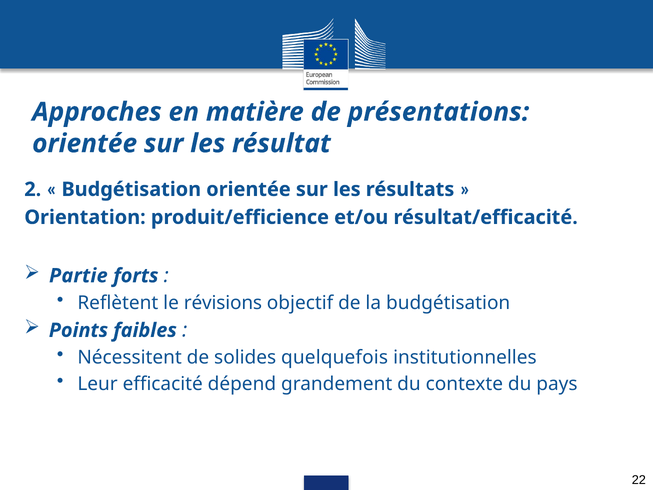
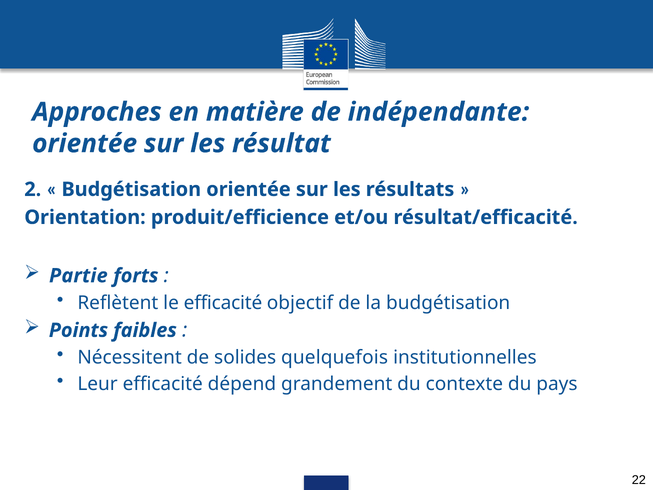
présentations: présentations -> indépendante
le révisions: révisions -> efficacité
